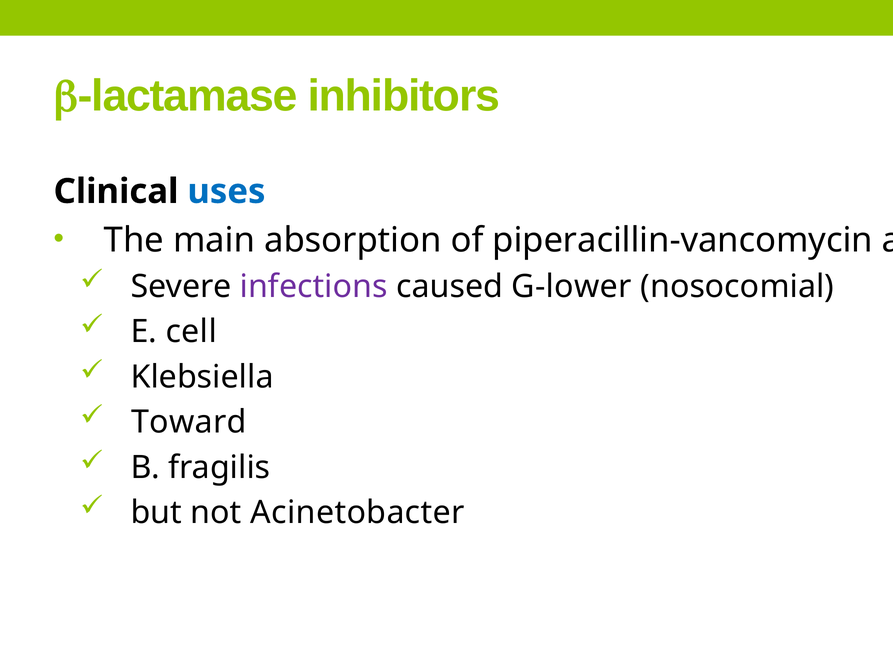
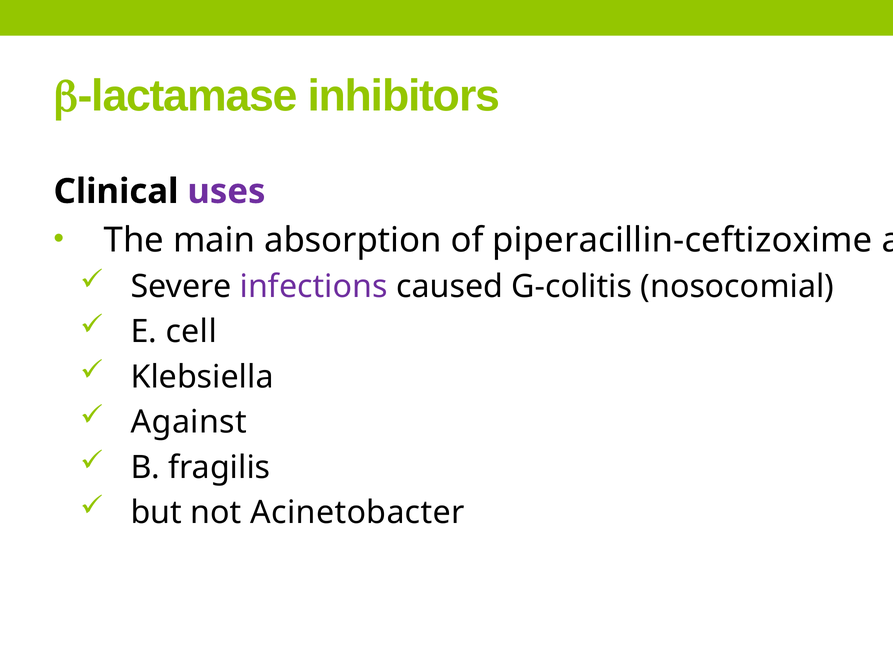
uses colour: blue -> purple
piperacillin-vancomycin: piperacillin-vancomycin -> piperacillin-ceftizoxime
G-lower: G-lower -> G-colitis
Toward: Toward -> Against
